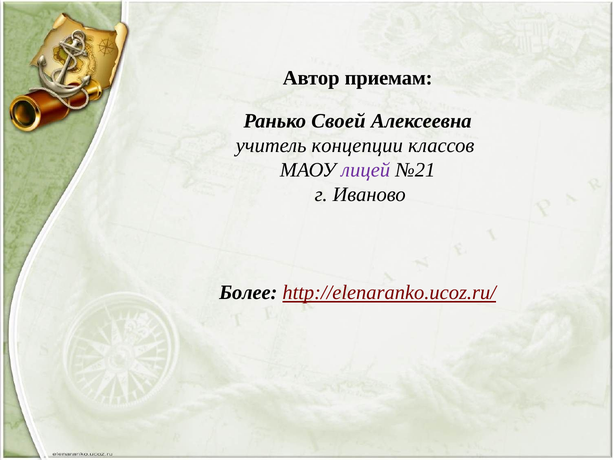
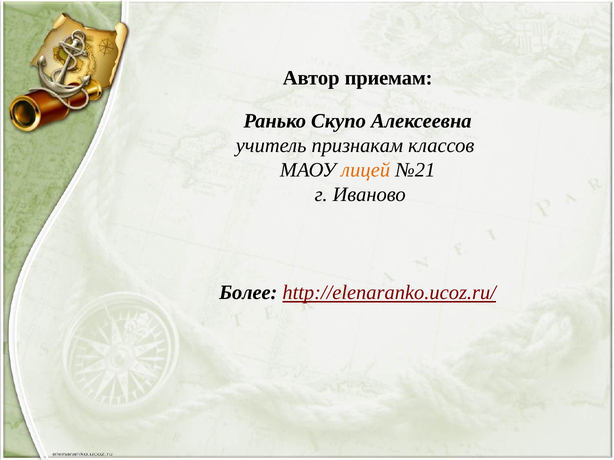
Своей: Своей -> Скупо
концепции: концепции -> признакам
лицей colour: purple -> orange
